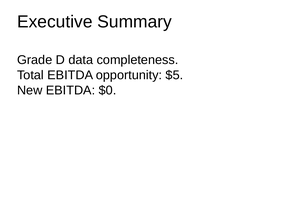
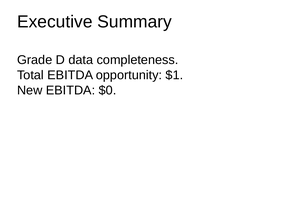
$5: $5 -> $1
